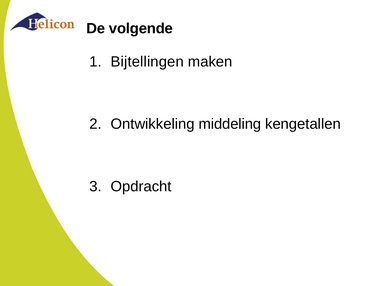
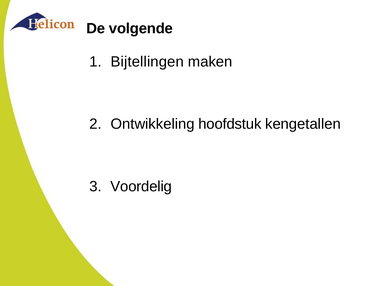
middeling: middeling -> hoofdstuk
Opdracht: Opdracht -> Voordelig
